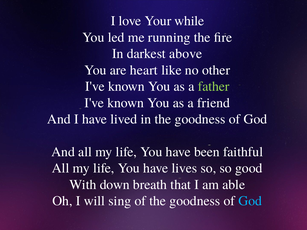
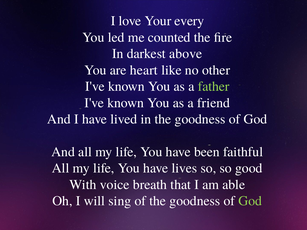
while: while -> every
running: running -> counted
down: down -> voice
God at (250, 201) colour: light blue -> light green
